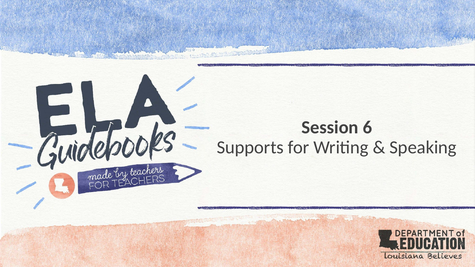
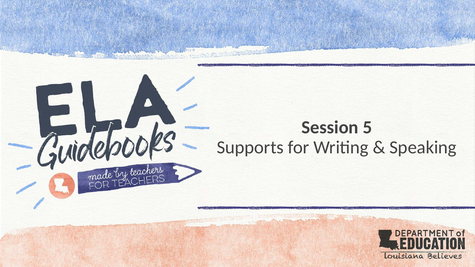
6: 6 -> 5
